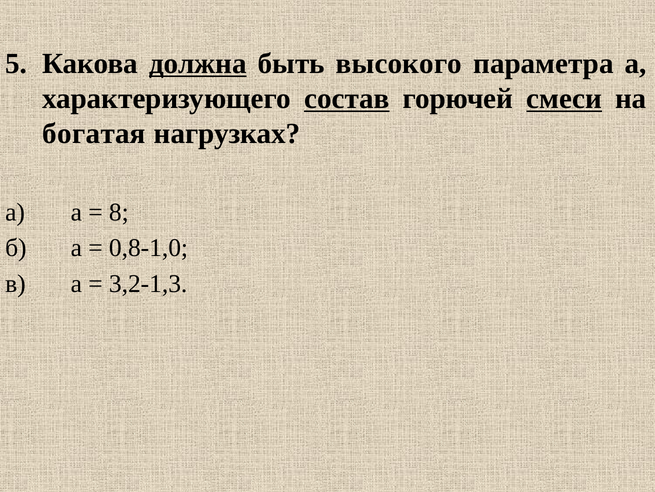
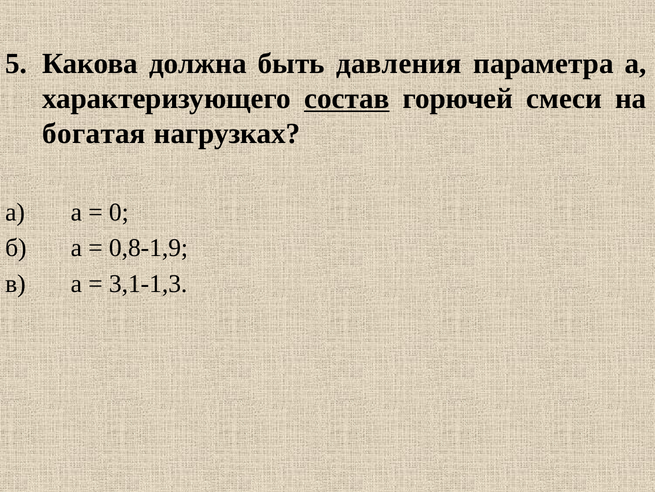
должна underline: present -> none
высокого: высокого -> давления
смеси underline: present -> none
8: 8 -> 0
0,8-1,0: 0,8-1,0 -> 0,8-1,9
3,2-1,3: 3,2-1,3 -> 3,1-1,3
